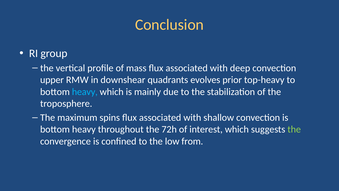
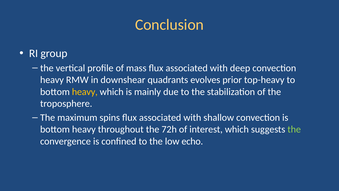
upper at (52, 80): upper -> heavy
heavy at (85, 92) colour: light blue -> yellow
from: from -> echo
